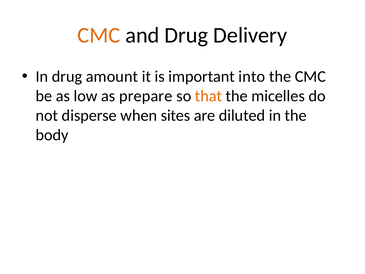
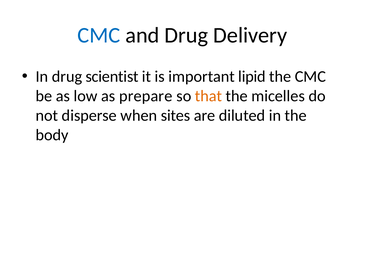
CMC at (99, 35) colour: orange -> blue
amount: amount -> scientist
into: into -> lipid
